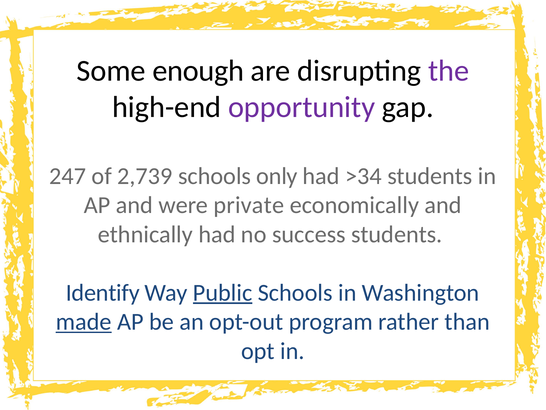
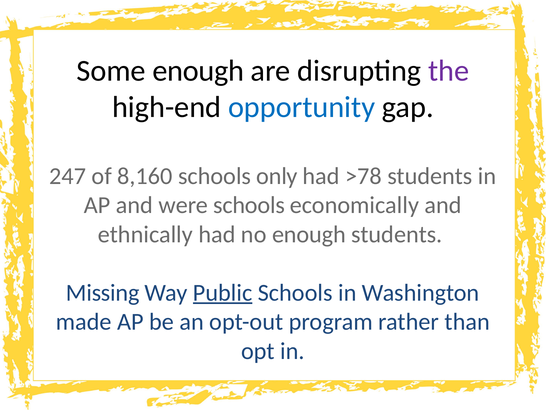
opportunity colour: purple -> blue
2,739: 2,739 -> 8,160
>34: >34 -> >78
were private: private -> schools
no success: success -> enough
Identify: Identify -> Missing
made underline: present -> none
